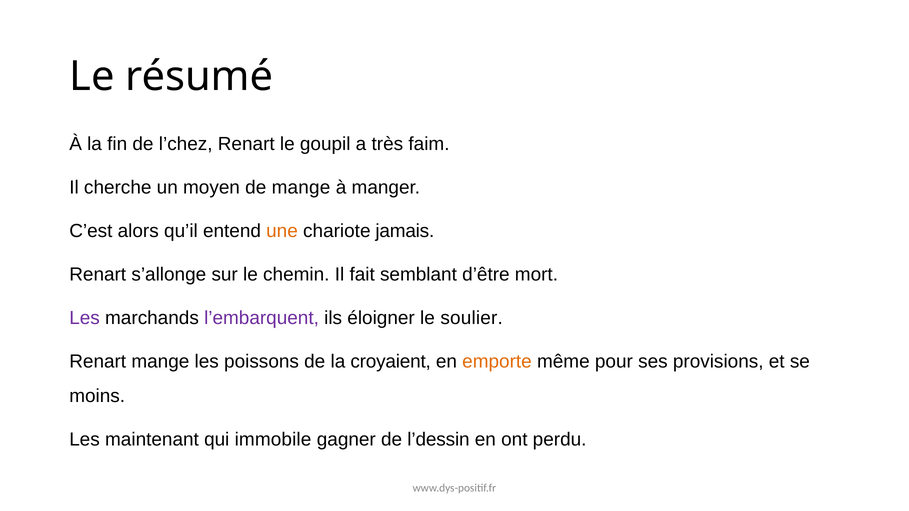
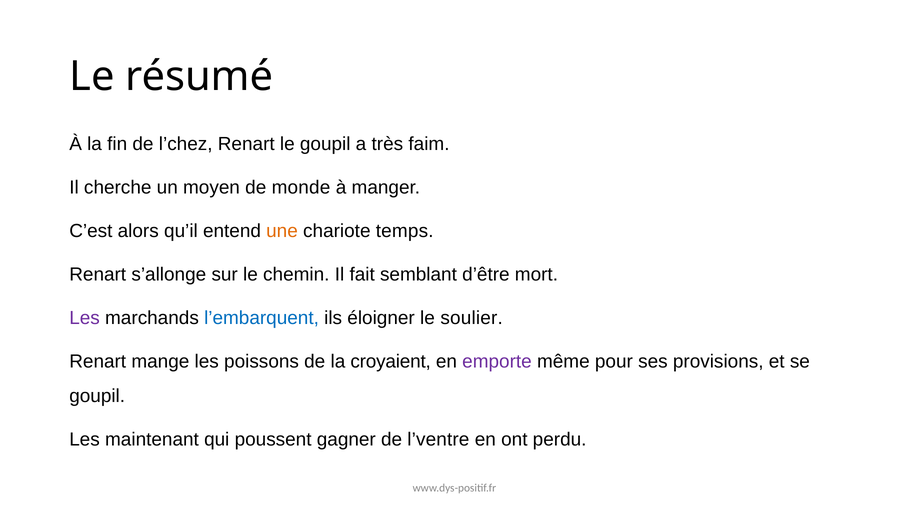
de mange: mange -> monde
jamais: jamais -> temps
l’embarquent colour: purple -> blue
emporte colour: orange -> purple
moins at (97, 396): moins -> goupil
immobile: immobile -> poussent
l’dessin: l’dessin -> l’ventre
